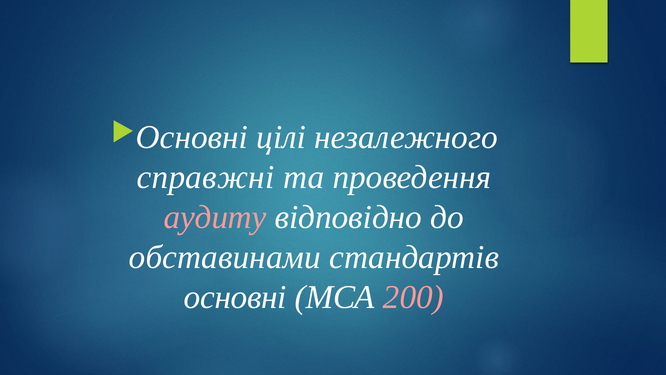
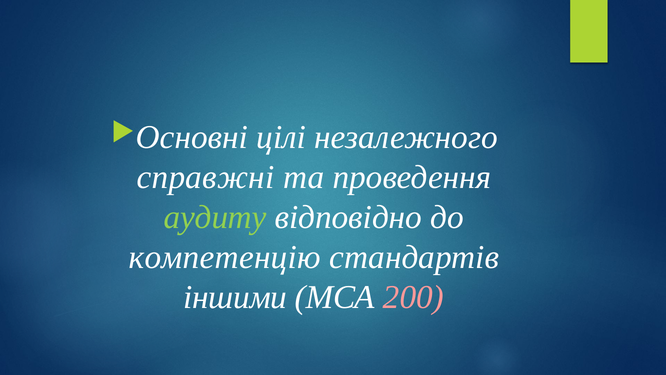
аудиту colour: pink -> light green
обставинами: обставинами -> компетенцію
основні: основні -> іншими
